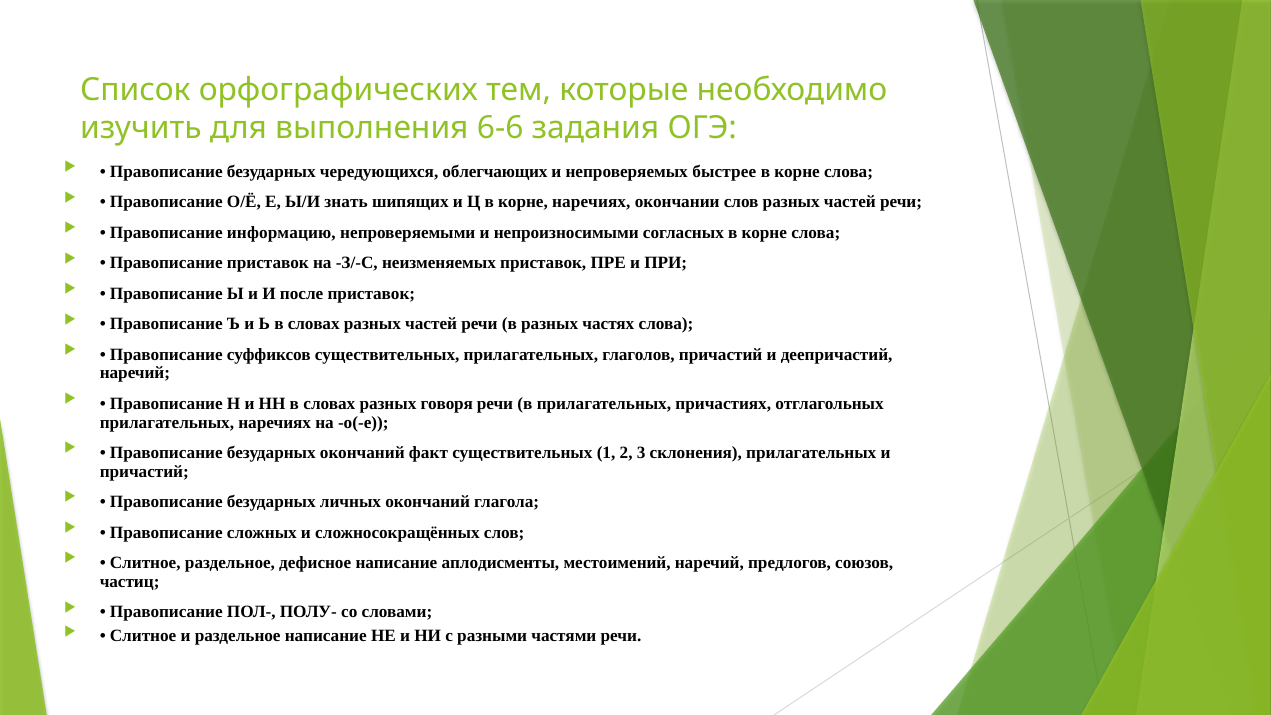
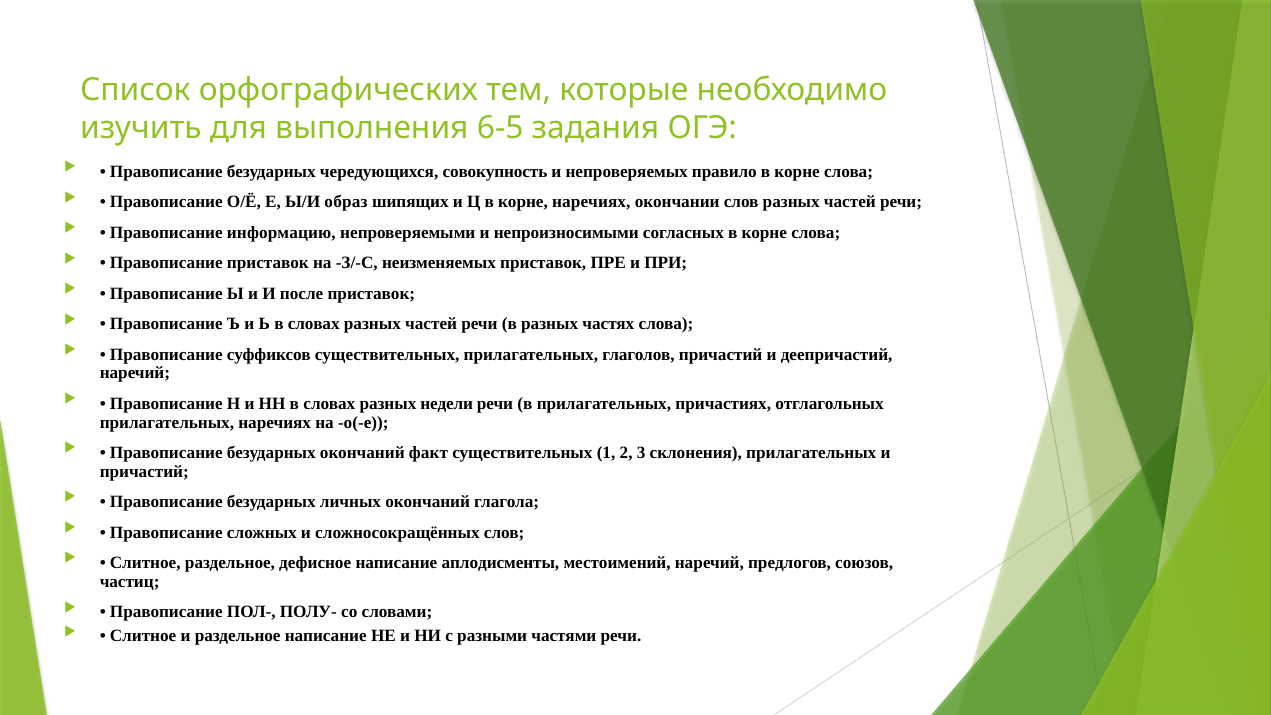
6-6: 6-6 -> 6-5
облегчающих: облегчающих -> совокупность
быстрее: быстрее -> правило
знать: знать -> образ
говоря: говоря -> недели
